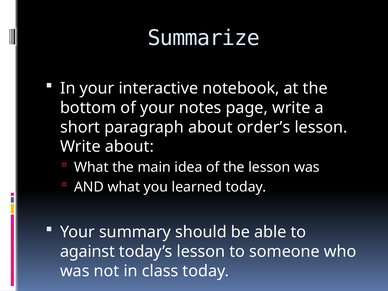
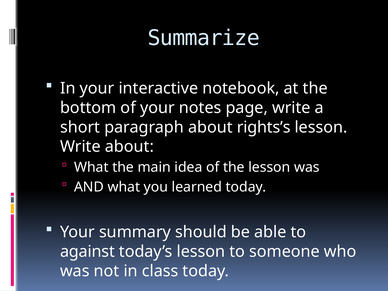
order’s: order’s -> rights’s
